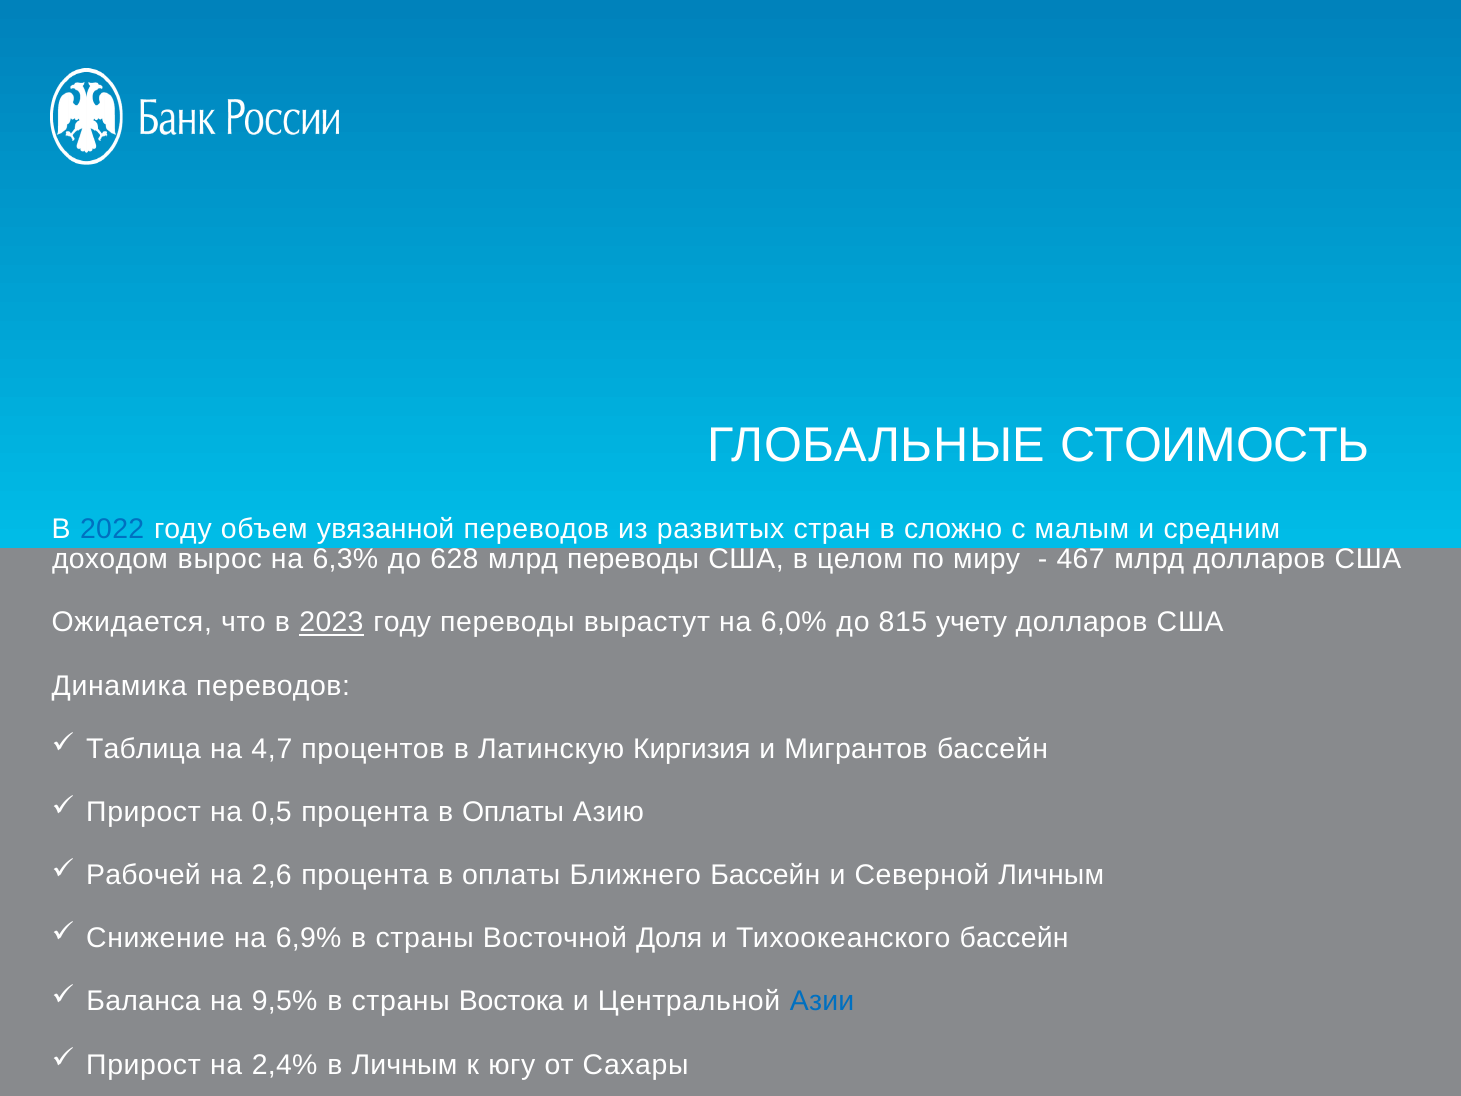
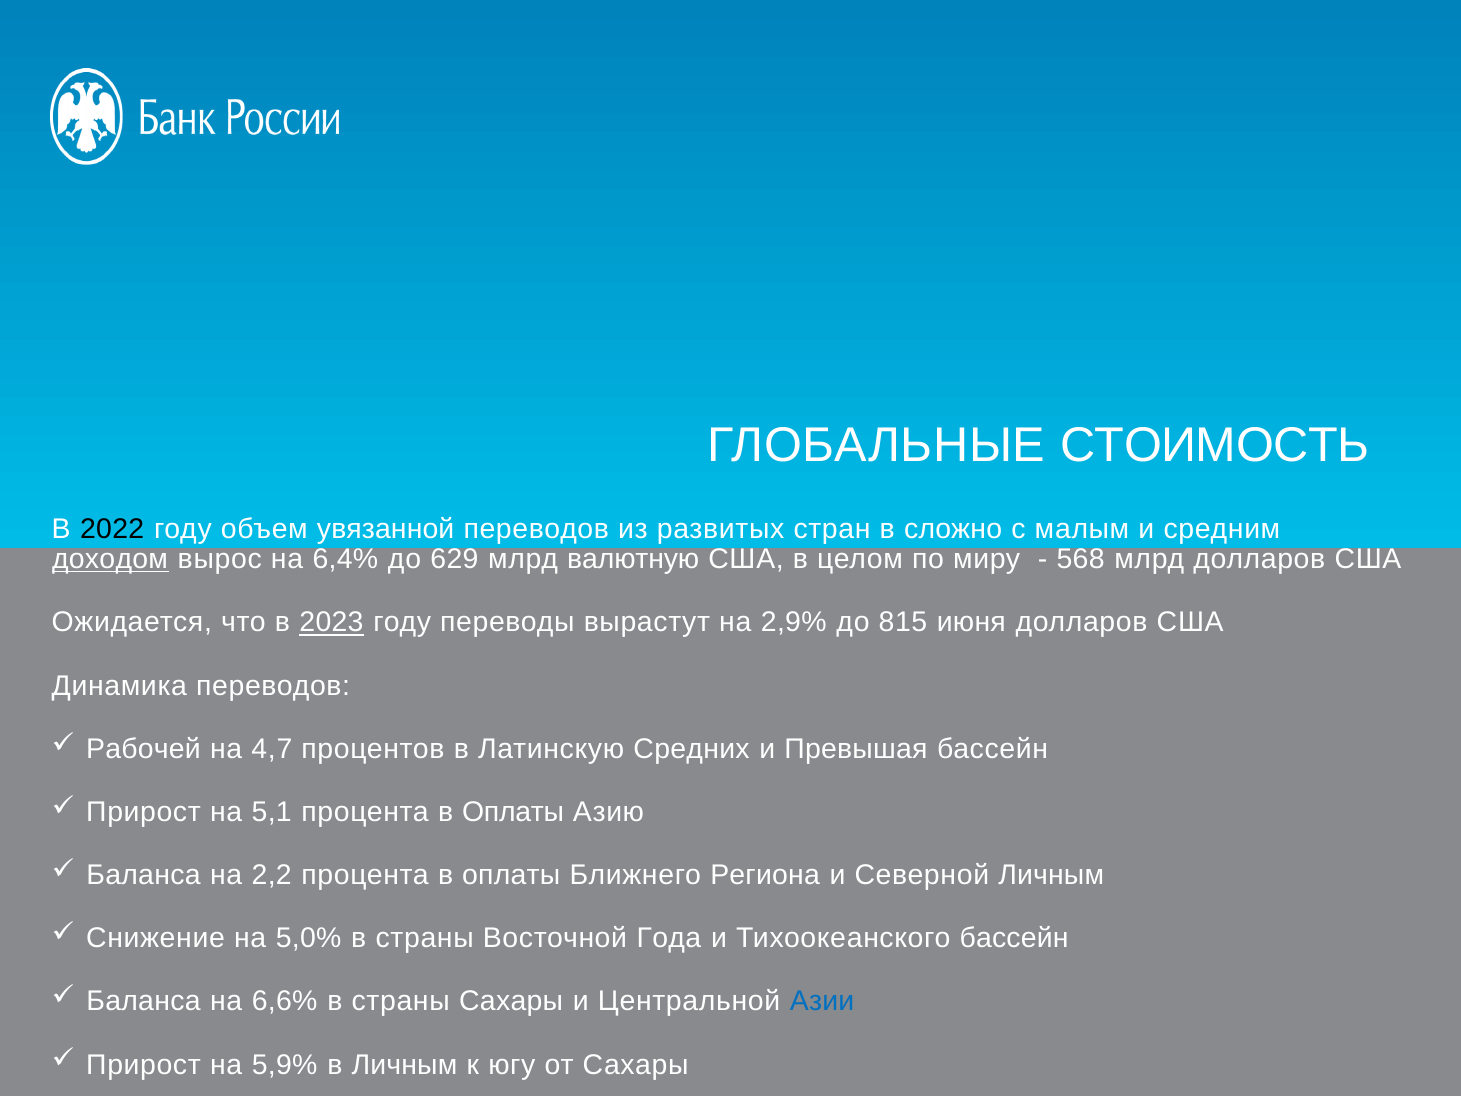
2022 colour: blue -> black
доходом underline: none -> present
6,3%: 6,3% -> 6,4%
628: 628 -> 629
млрд переводы: переводы -> валютную
467: 467 -> 568
6,0%: 6,0% -> 2,9%
учету: учету -> июня
Таблица: Таблица -> Рабочей
Киргизия: Киргизия -> Средних
Мигрантов: Мигрантов -> Превышая
0,5: 0,5 -> 5,1
Рабочей at (143, 875): Рабочей -> Баланса
2,6: 2,6 -> 2,2
Ближнего Бассейн: Бассейн -> Региона
6,9%: 6,9% -> 5,0%
Доля: Доля -> Года
9,5%: 9,5% -> 6,6%
страны Востока: Востока -> Сахары
2,4%: 2,4% -> 5,9%
